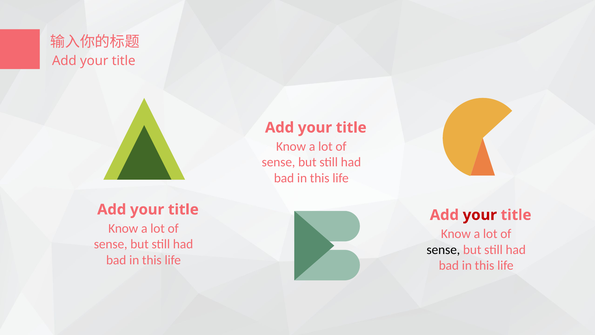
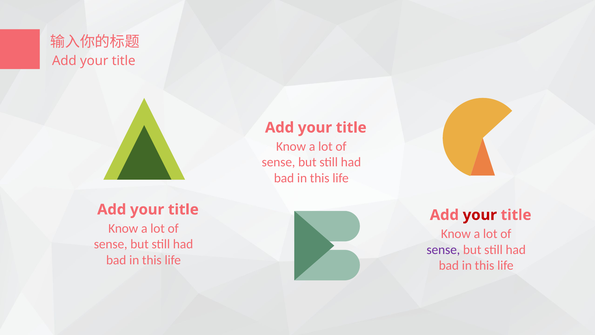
sense at (443, 249) colour: black -> purple
